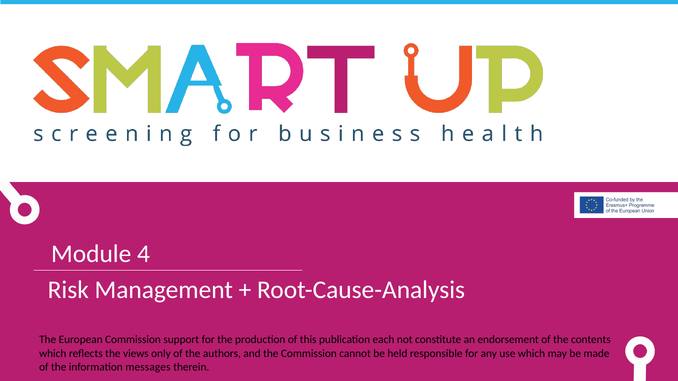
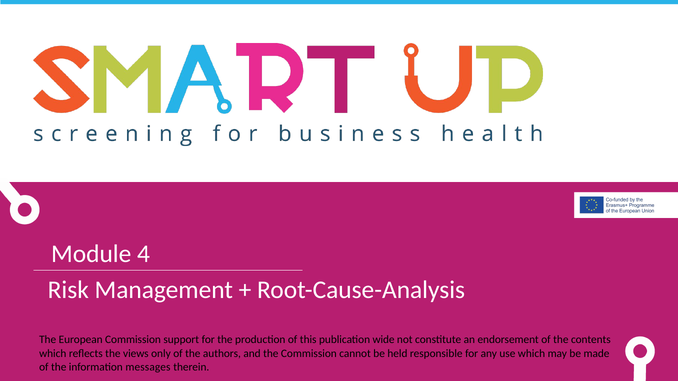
each: each -> wide
